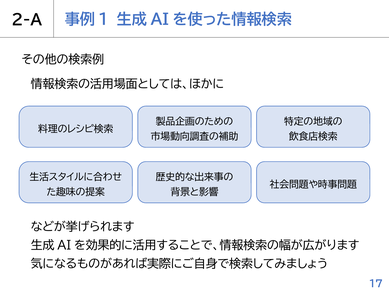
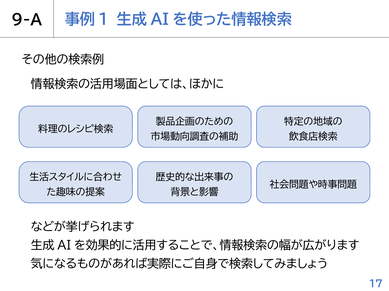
2-A: 2-A -> 9-A
